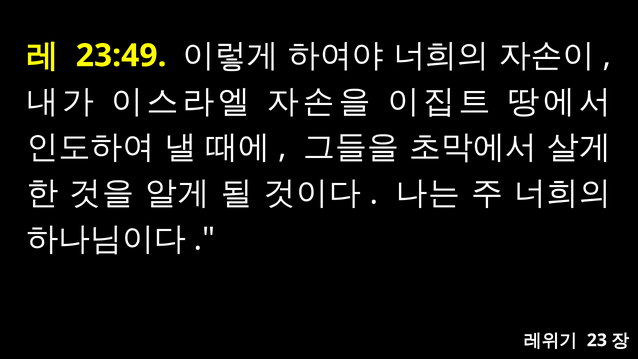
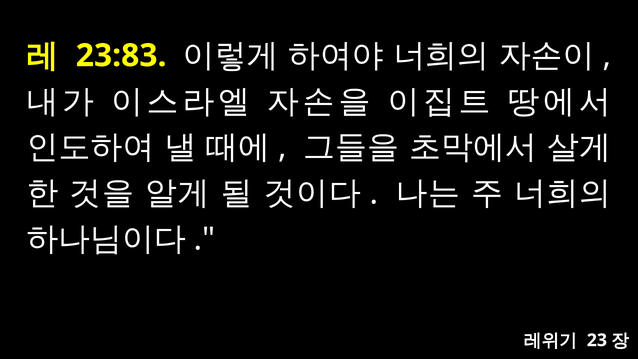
23:49: 23:49 -> 23:83
